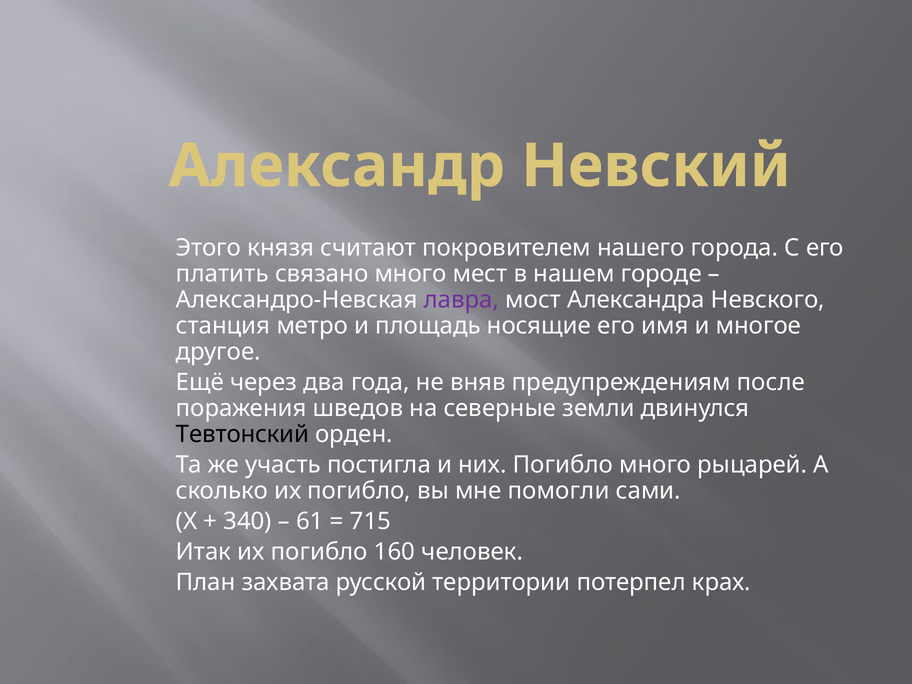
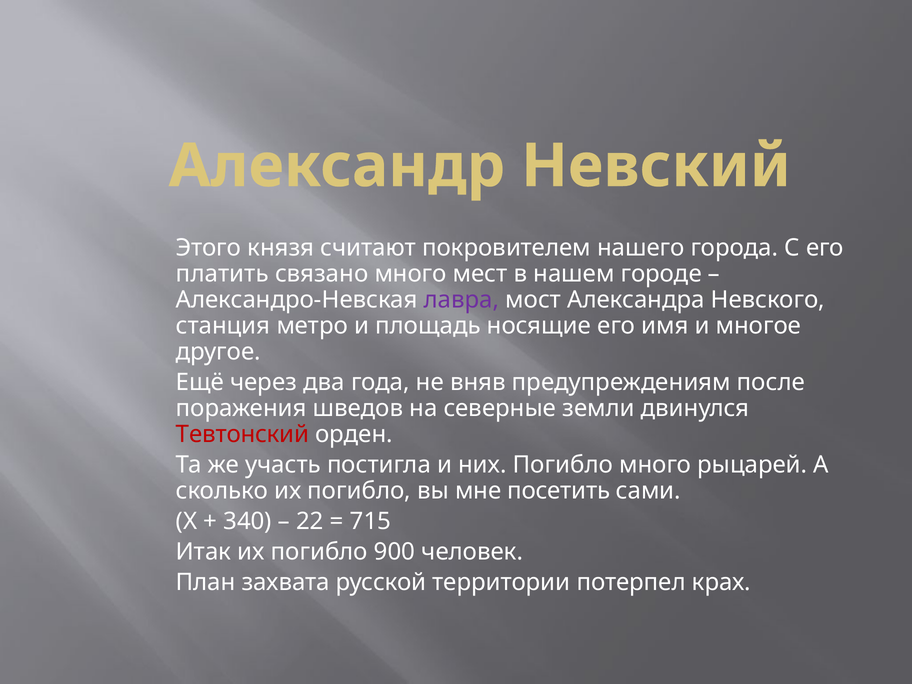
Тевтонский colour: black -> red
помогли: помогли -> посетить
61: 61 -> 22
160: 160 -> 900
